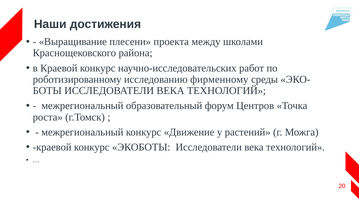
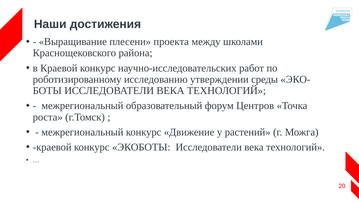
фирменному: фирменному -> утверждении
